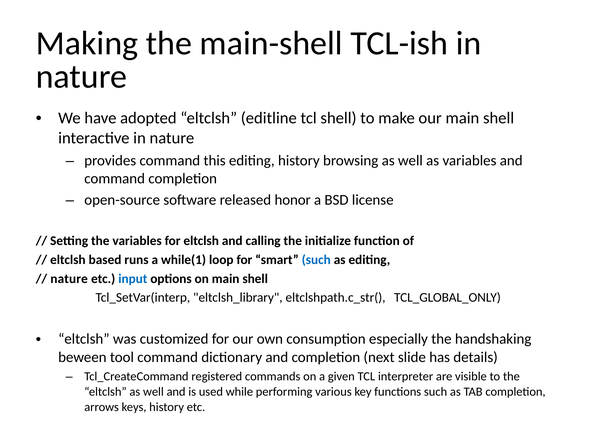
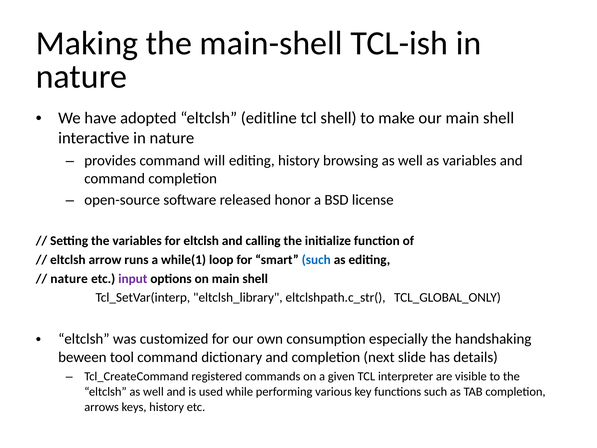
this: this -> will
based: based -> arrow
input colour: blue -> purple
